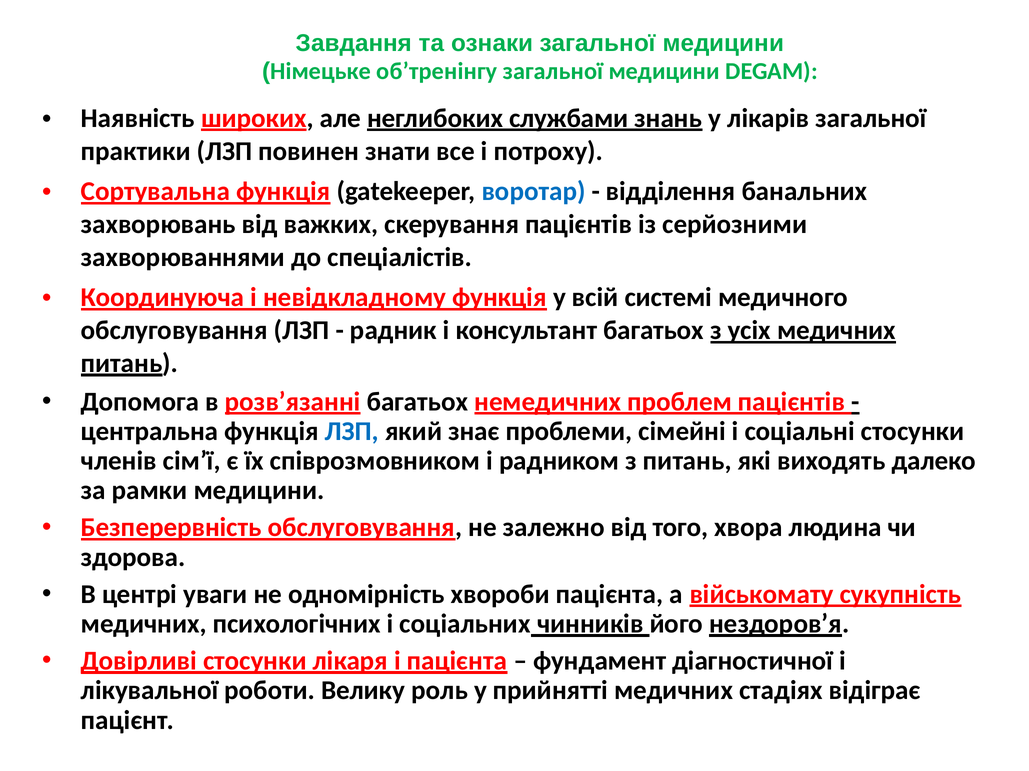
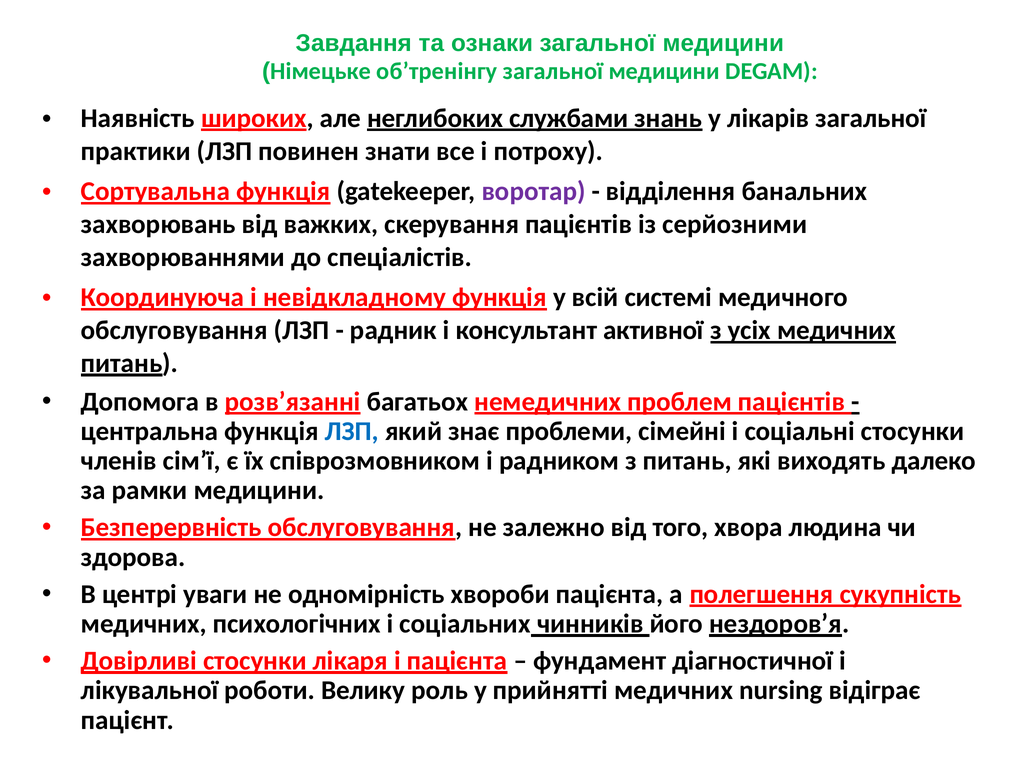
воротар colour: blue -> purple
консультант багатьох: багатьох -> активної
військомату: військомату -> полегшення
стадіях: стадіях -> nursing
